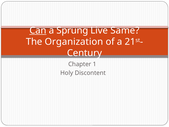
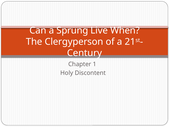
Can underline: present -> none
Same: Same -> When
Organization: Organization -> Clergyperson
